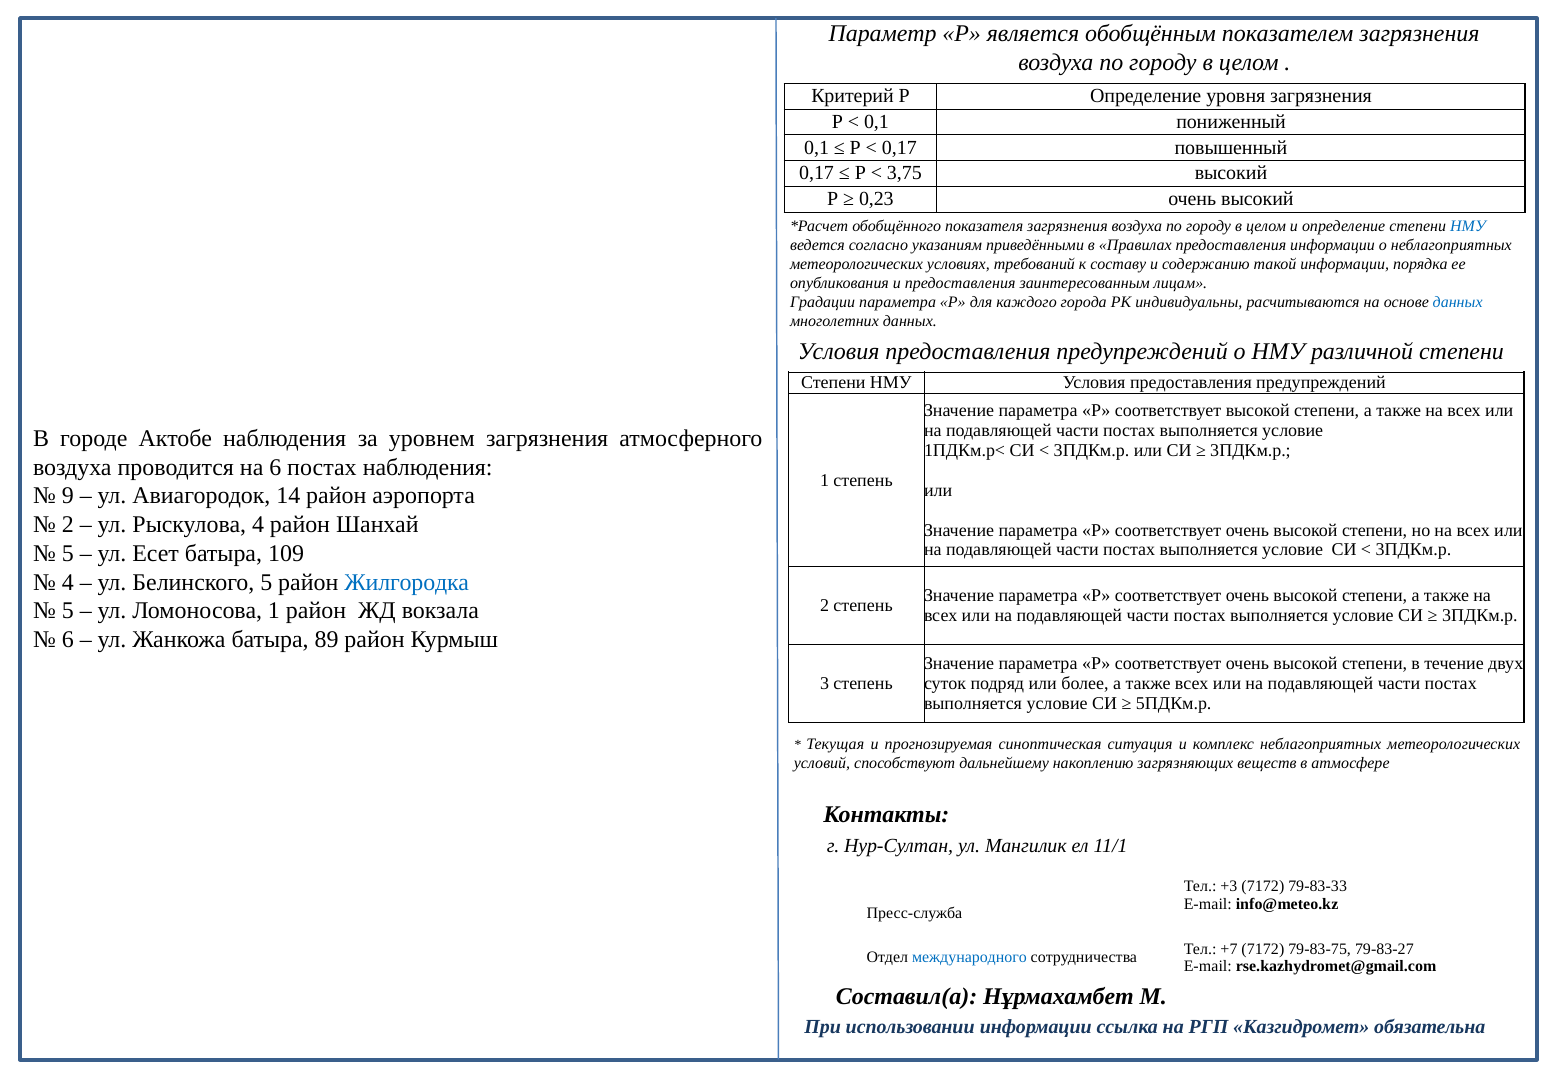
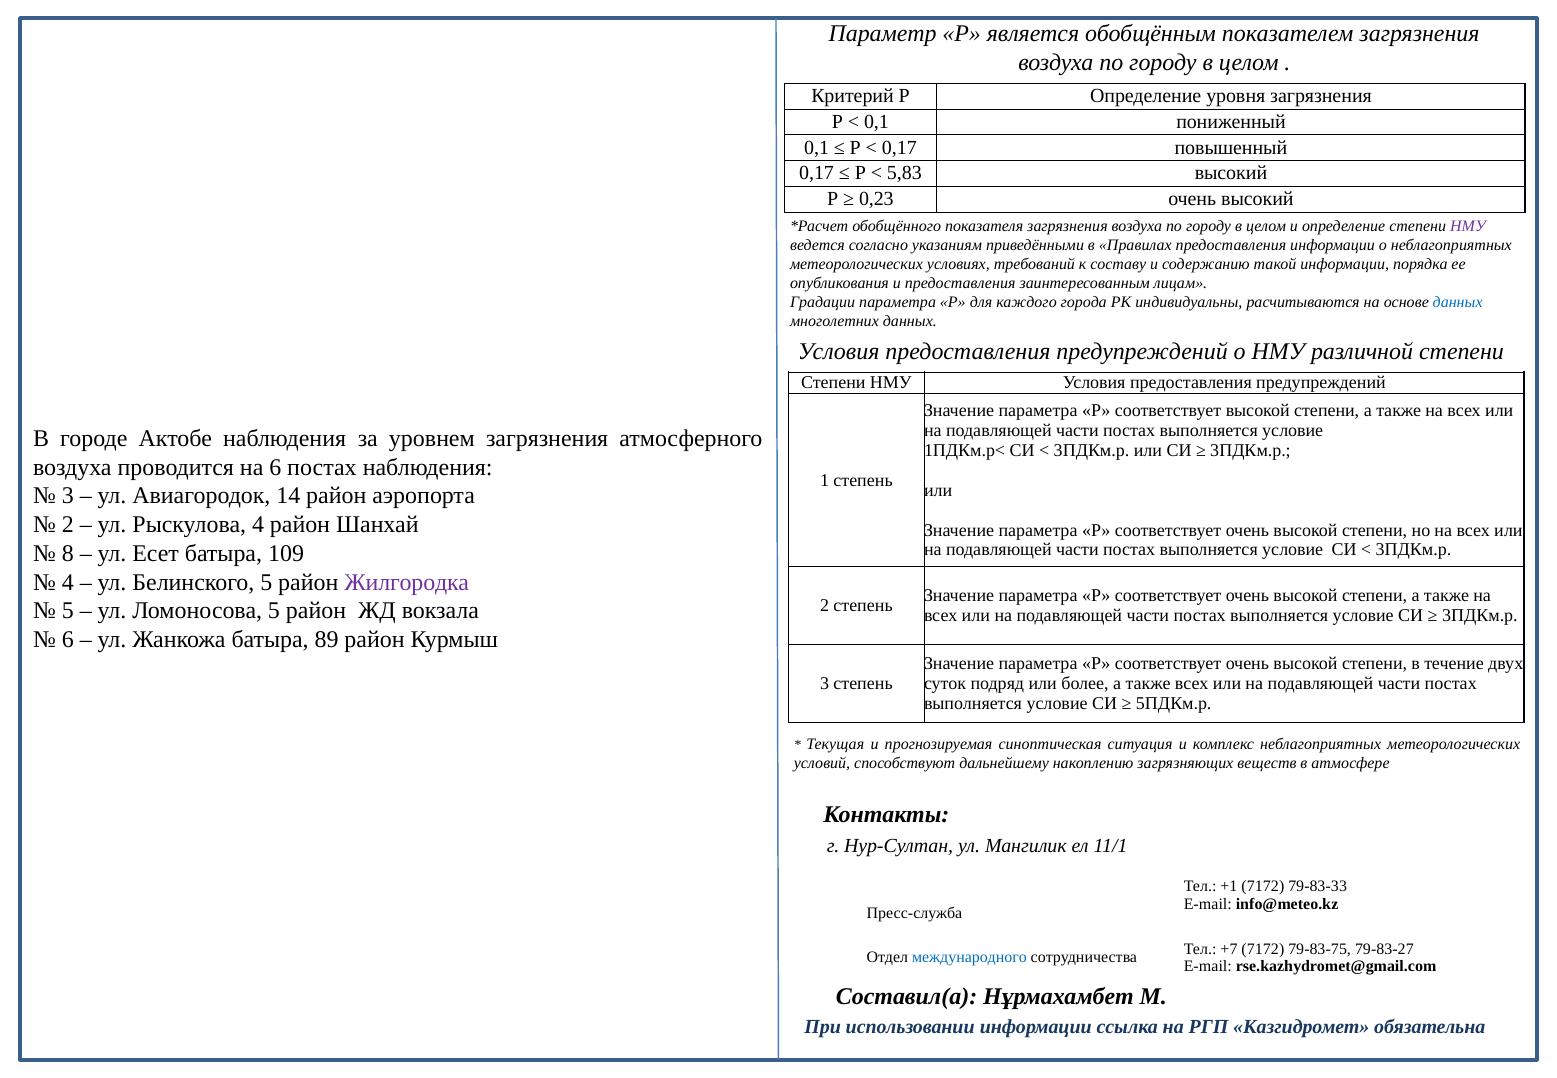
3,75: 3,75 -> 5,83
НМУ at (1468, 226) colour: blue -> purple
9 at (68, 496): 9 -> 3
5 at (68, 554): 5 -> 8
Жилгородка colour: blue -> purple
Ломоносова 1: 1 -> 5
+3: +3 -> +1
